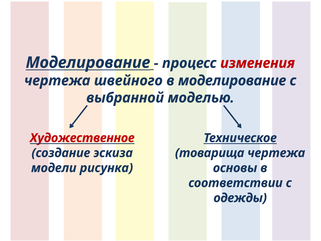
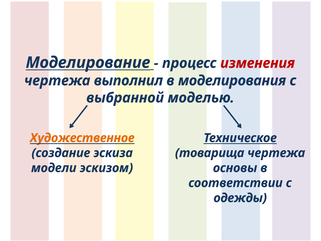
швейного: швейного -> выполнил
в моделирование: моделирование -> моделирования
Художественное colour: red -> orange
рисунка: рисунка -> эскизом
